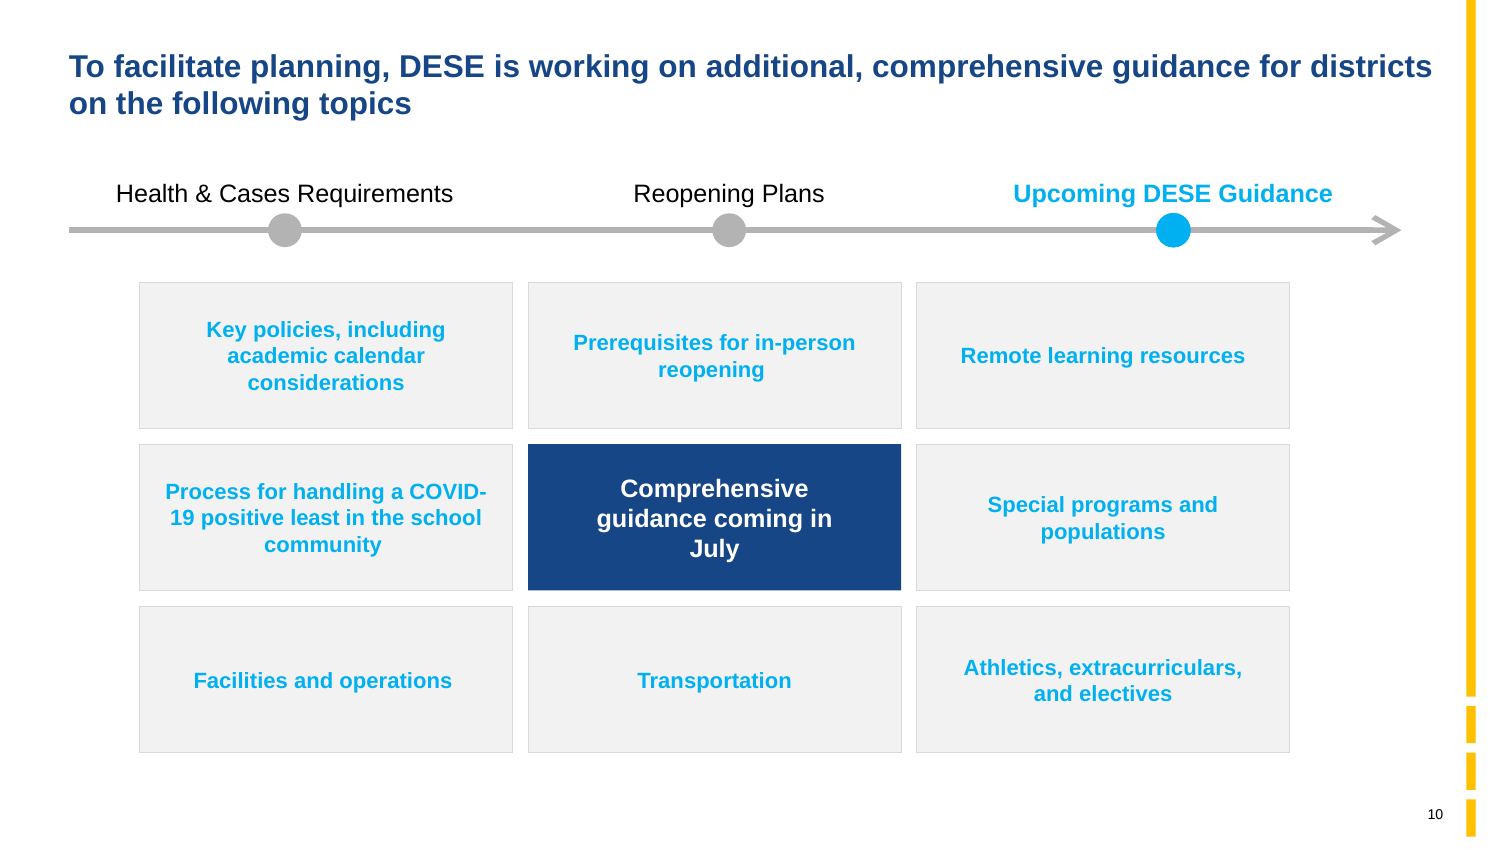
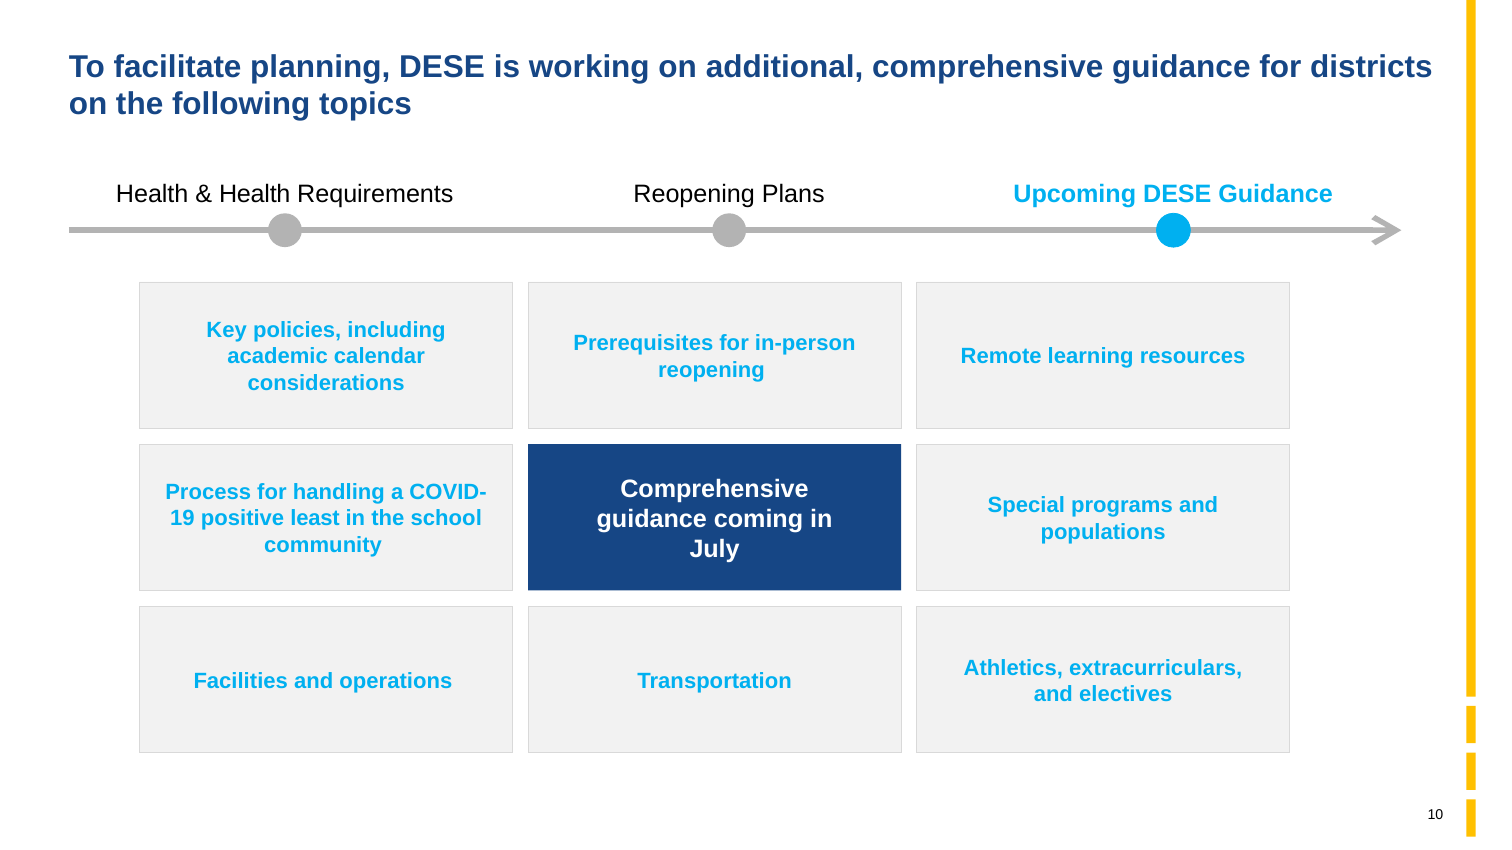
Cases: Cases -> Health
